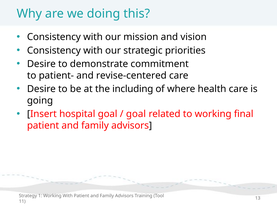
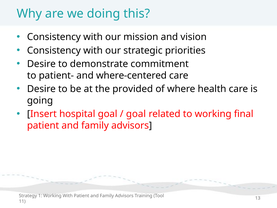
revise-centered: revise-centered -> where-centered
including: including -> provided
